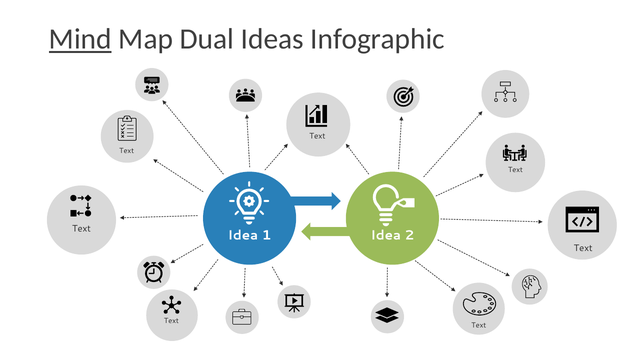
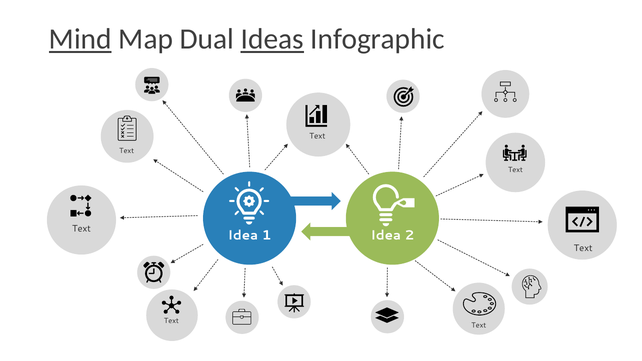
Ideas underline: none -> present
